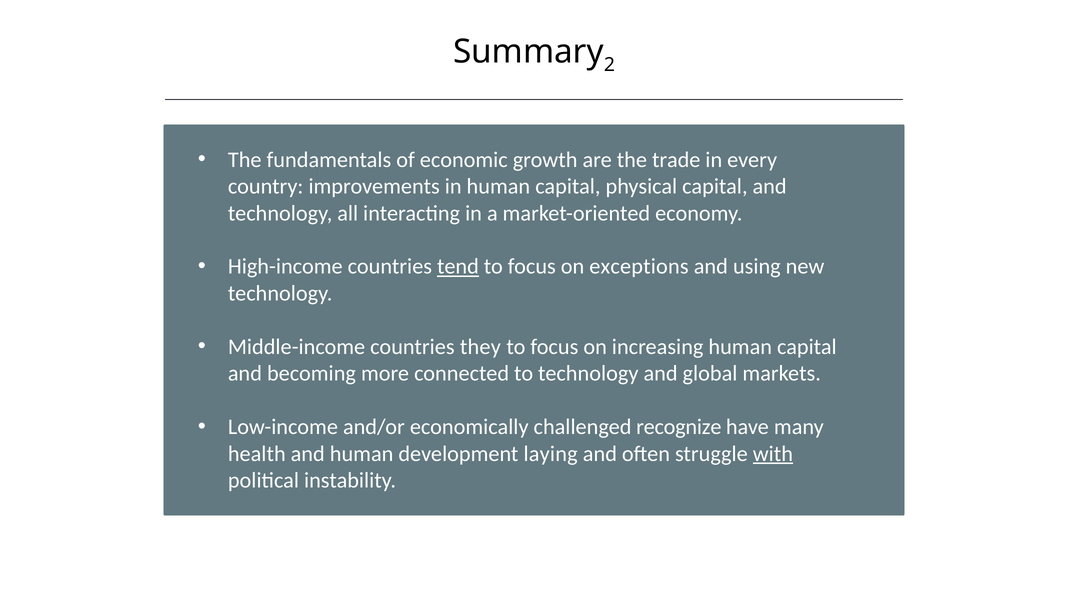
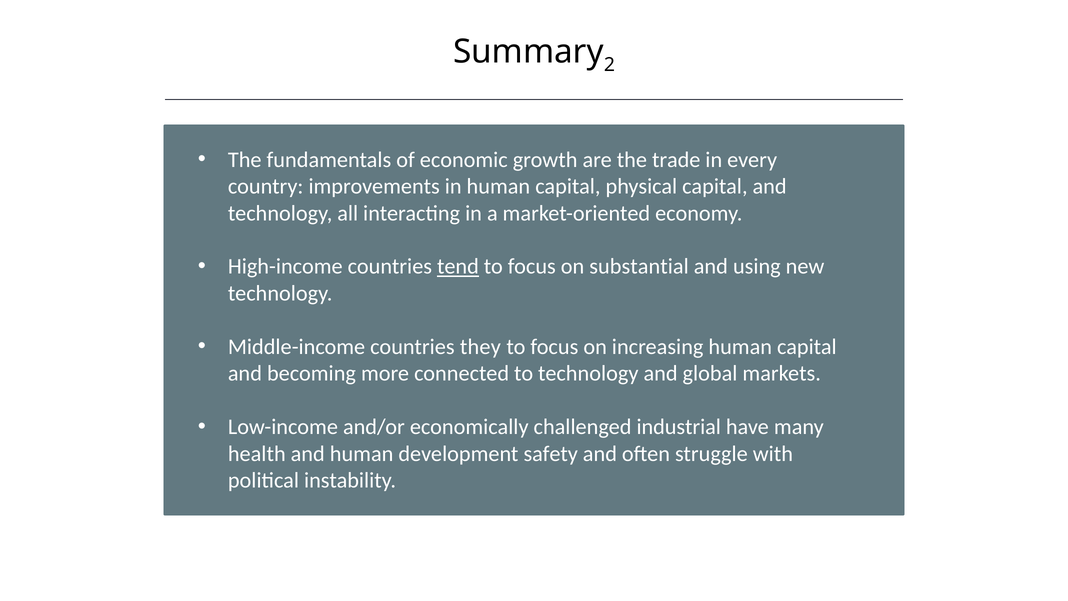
exceptions: exceptions -> substantial
recognize: recognize -> industrial
laying: laying -> safety
with underline: present -> none
